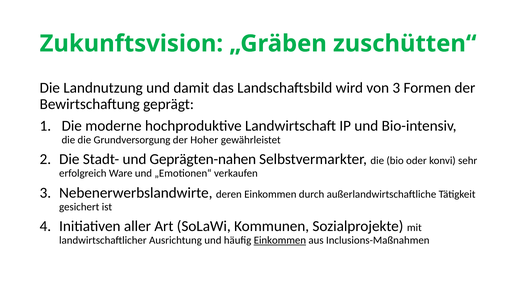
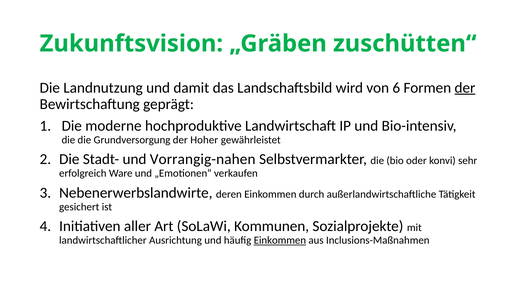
von 3: 3 -> 6
der at (465, 88) underline: none -> present
Geprägten-nahen: Geprägten-nahen -> Vorrangig-nahen
